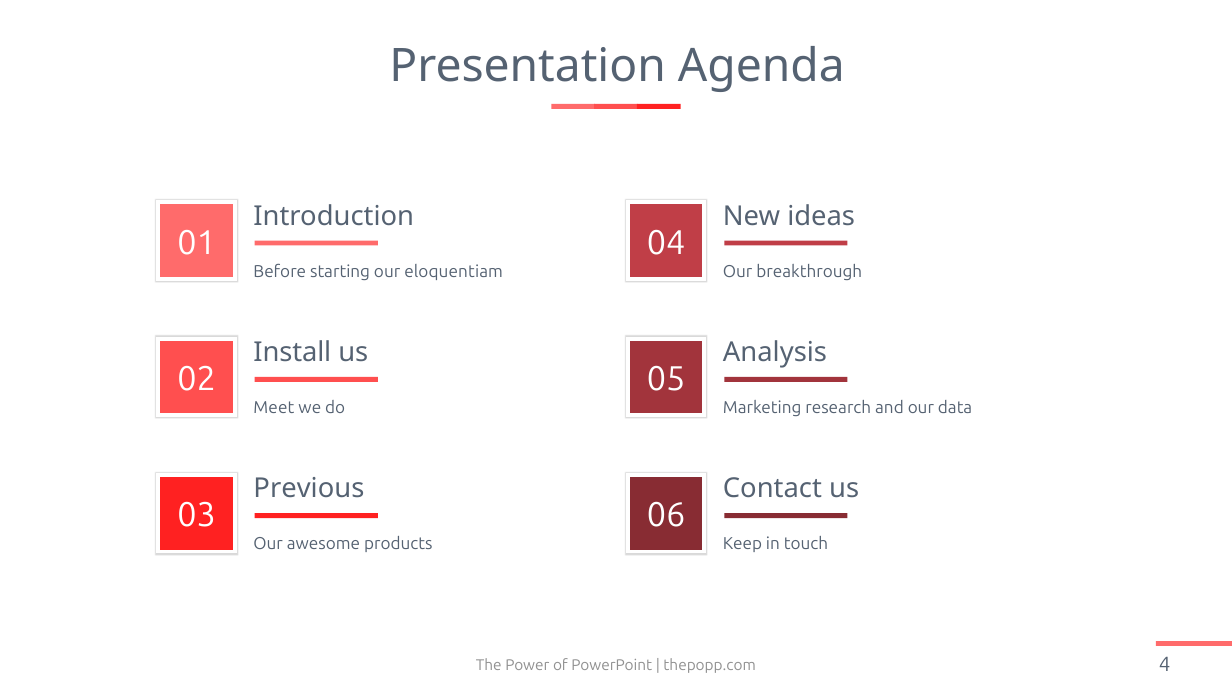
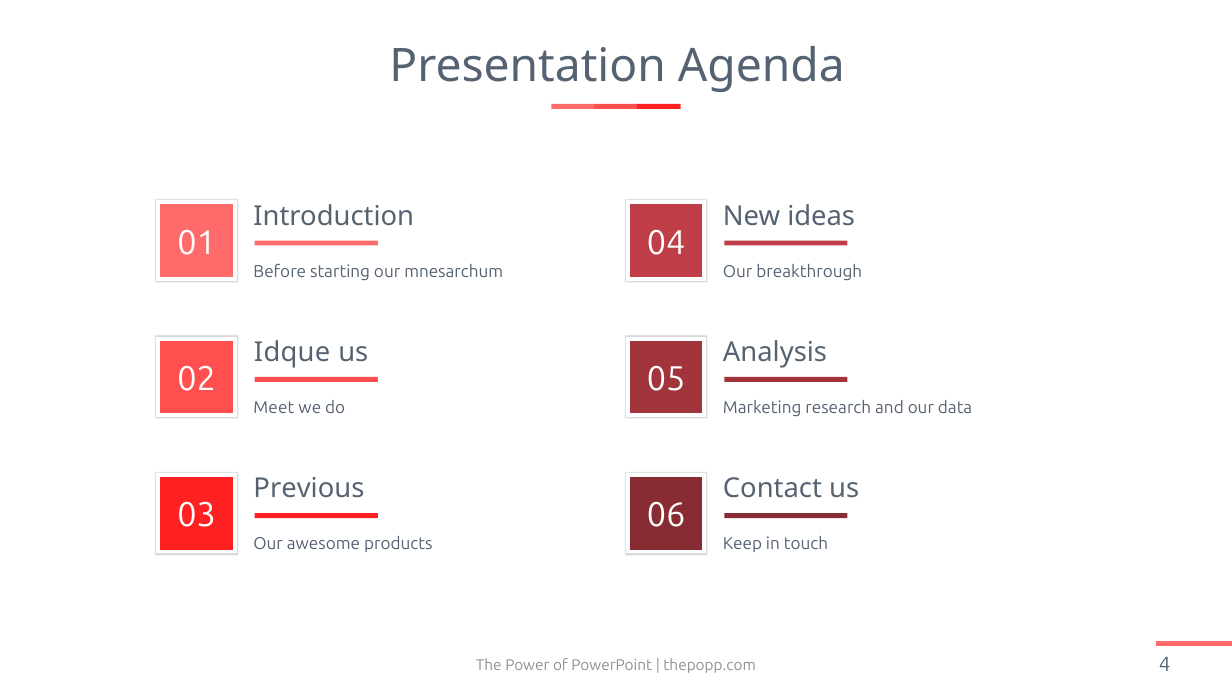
eloquentiam: eloquentiam -> mnesarchum
Install: Install -> Idque
